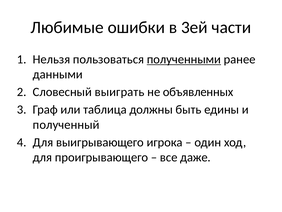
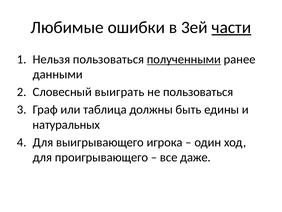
части underline: none -> present
не объявленных: объявленных -> пользоваться
полученный: полученный -> натуральных
